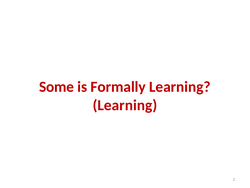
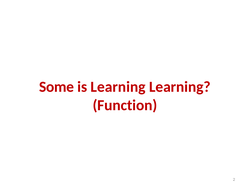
is Formally: Formally -> Learning
Learning at (125, 105): Learning -> Function
